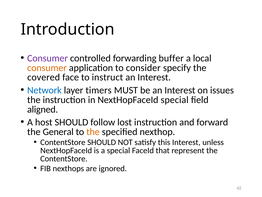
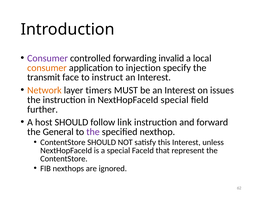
buffer: buffer -> invalid
consider: consider -> injection
covered: covered -> transmit
Network colour: blue -> orange
aligned: aligned -> further
lost: lost -> link
the at (93, 131) colour: orange -> purple
